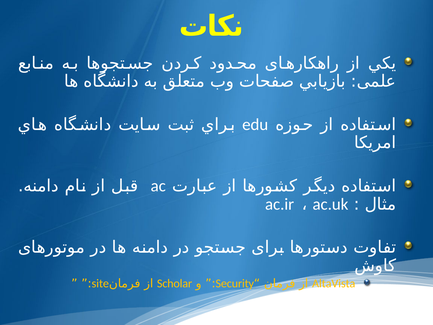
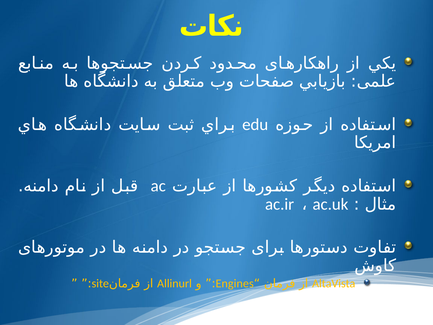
Scholar: Scholar -> Allinurl
Security: Security -> Engines
